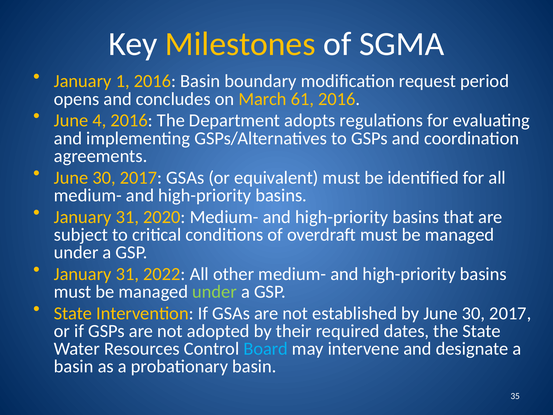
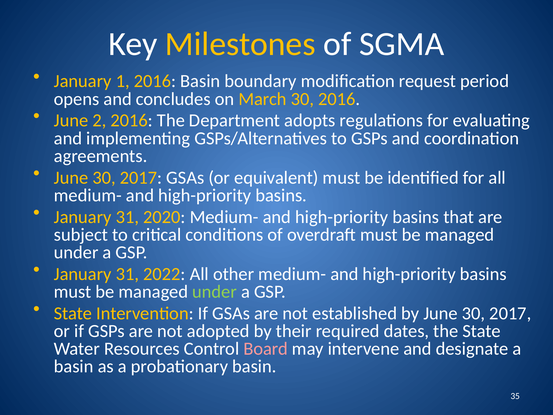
March 61: 61 -> 30
4: 4 -> 2
Board colour: light blue -> pink
